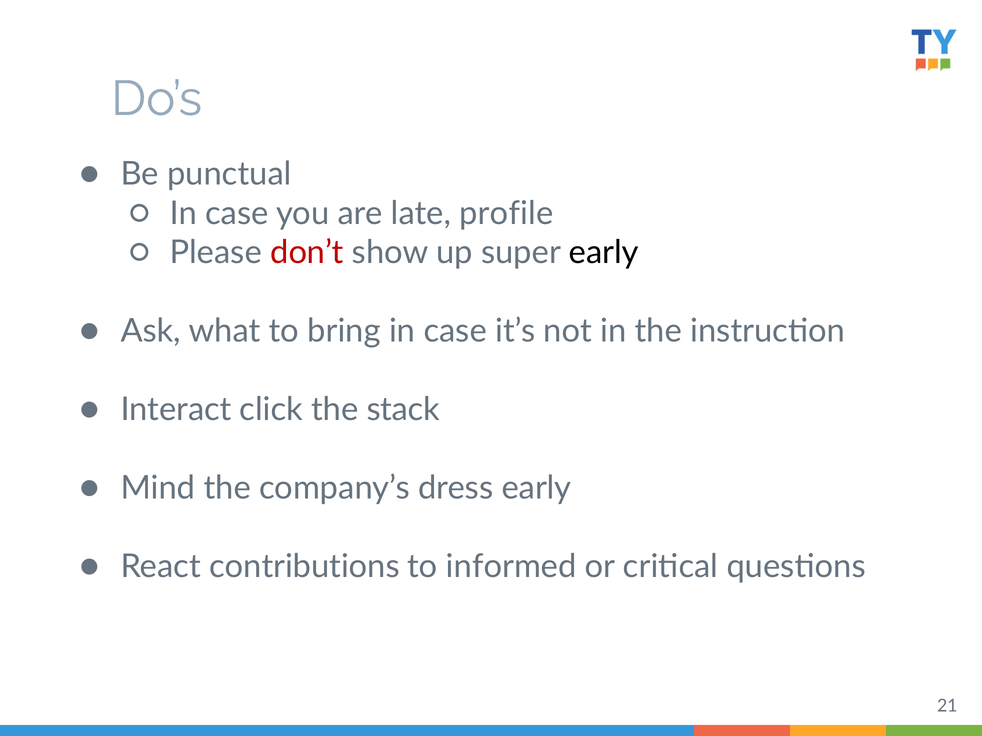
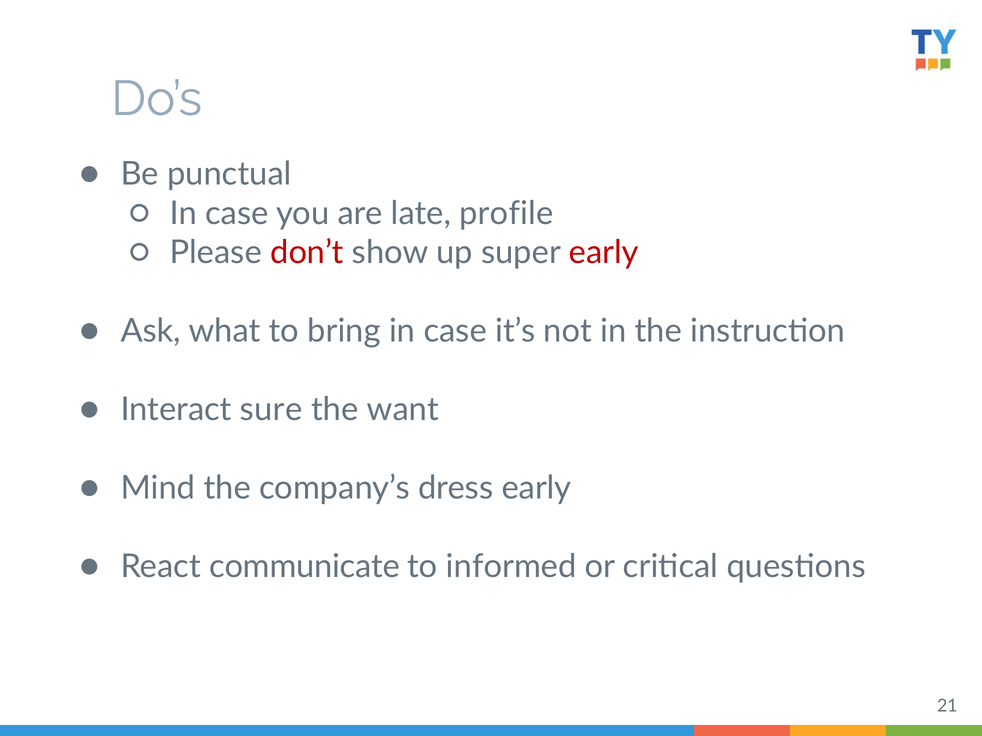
early at (604, 253) colour: black -> red
click: click -> sure
stack: stack -> want
contributions: contributions -> communicate
